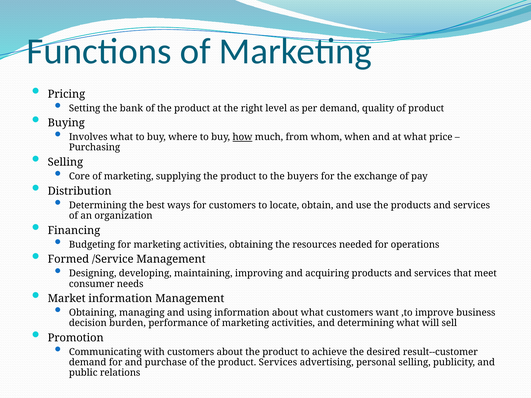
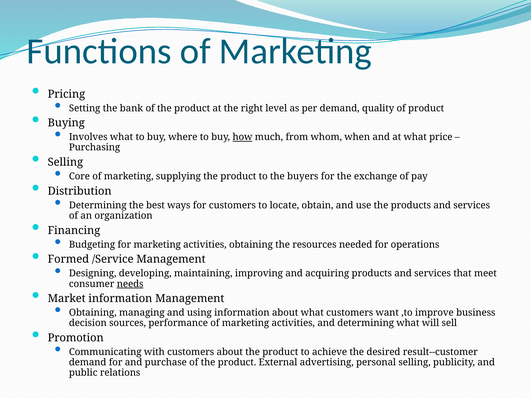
needs underline: none -> present
burden: burden -> sources
product Services: Services -> External
